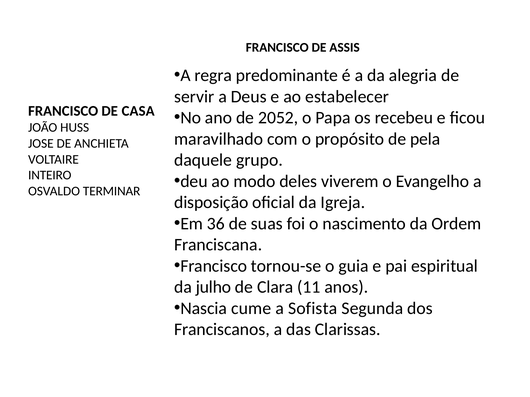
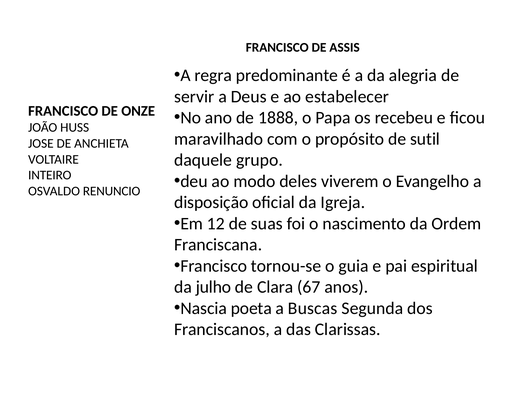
CASA: CASA -> ONZE
2052: 2052 -> 1888
pela: pela -> sutil
TERMINAR: TERMINAR -> RENUNCIO
36: 36 -> 12
11: 11 -> 67
cume: cume -> poeta
Sofista: Sofista -> Buscas
